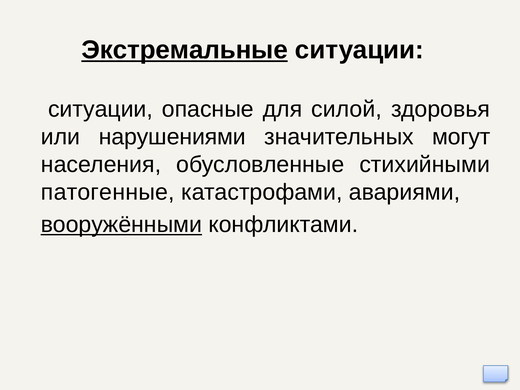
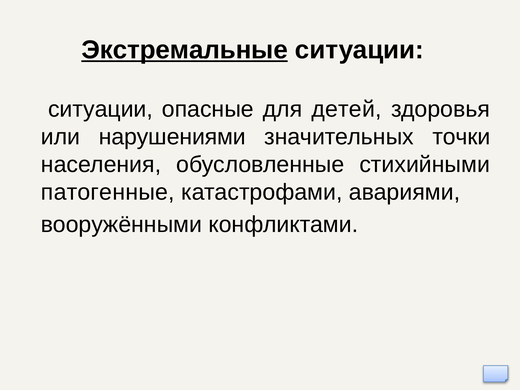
силой: силой -> детей
могут: могут -> точки
вооружёнными underline: present -> none
